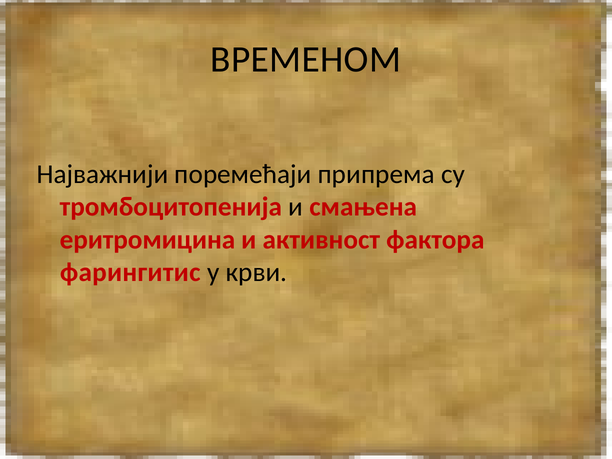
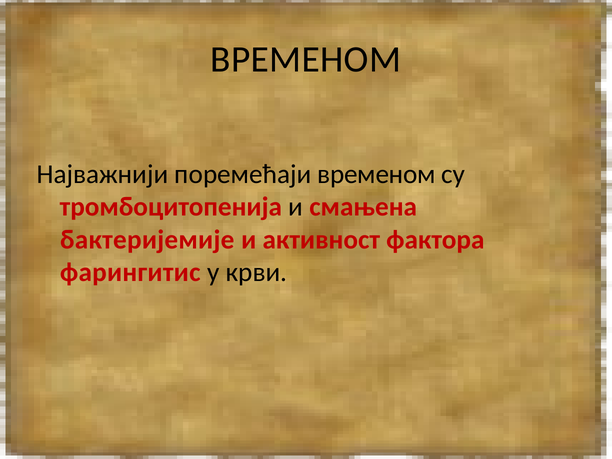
поремећаји припрема: припрема -> временом
еритромицина: еритромицина -> бактеријемије
